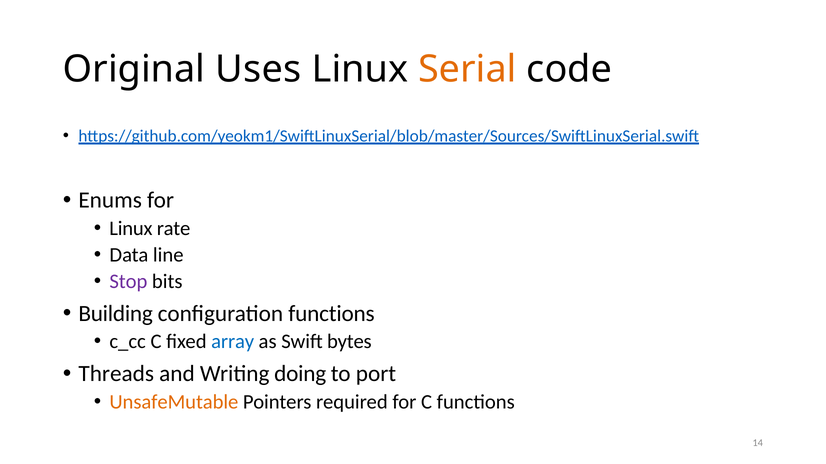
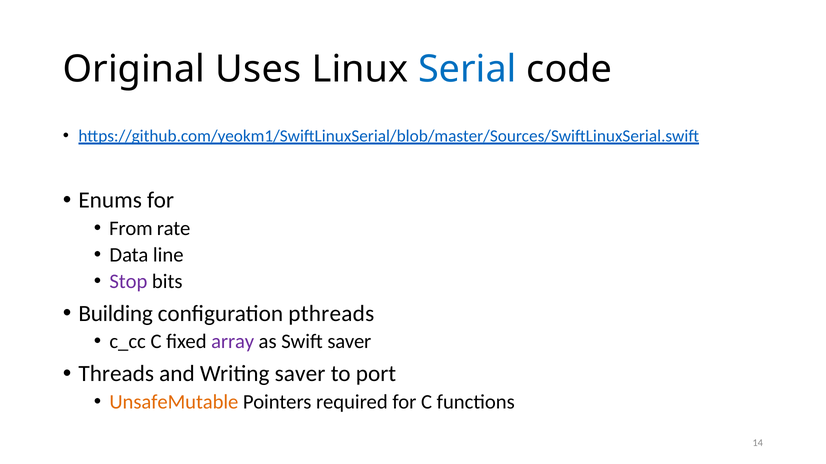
Serial colour: orange -> blue
Linux at (131, 229): Linux -> From
configuration functions: functions -> pthreads
array colour: blue -> purple
Swift bytes: bytes -> saver
Writing doing: doing -> saver
